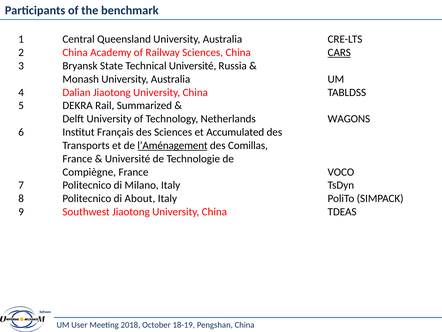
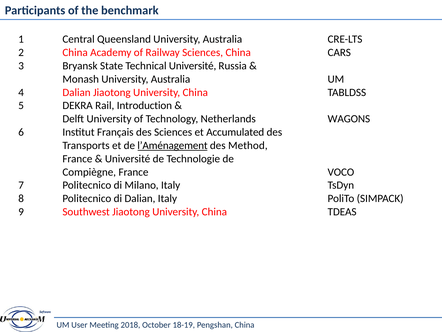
CARS underline: present -> none
Summarized: Summarized -> Introduction
Comillas: Comillas -> Method
di About: About -> Dalian
